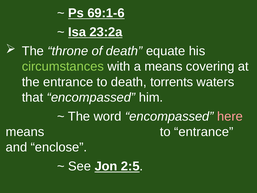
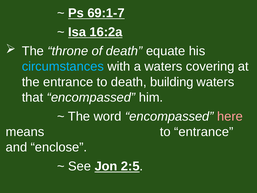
69:1-6: 69:1-6 -> 69:1-7
23:2a: 23:2a -> 16:2a
circumstances colour: light green -> light blue
a means: means -> waters
torrents: torrents -> building
